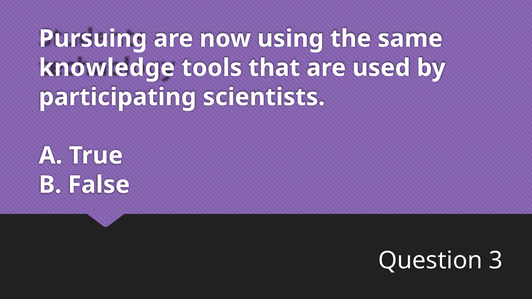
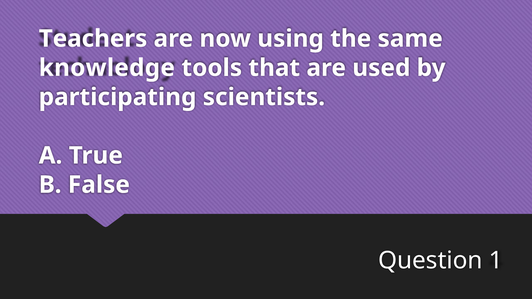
Pursuing: Pursuing -> Teachers
3: 3 -> 1
